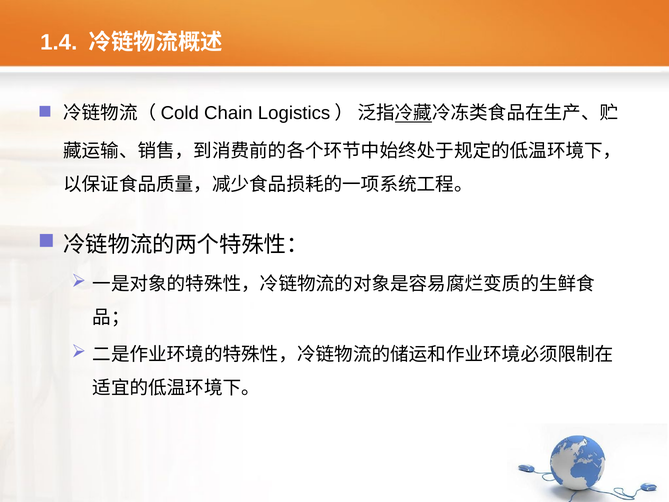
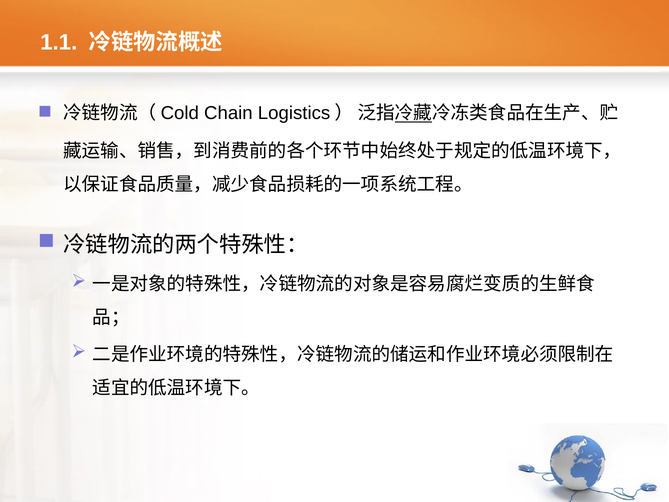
1.4: 1.4 -> 1.1
